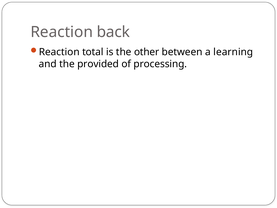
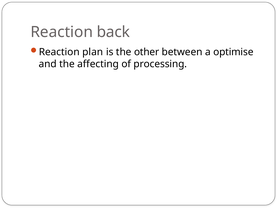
total: total -> plan
learning: learning -> optimise
provided: provided -> affecting
